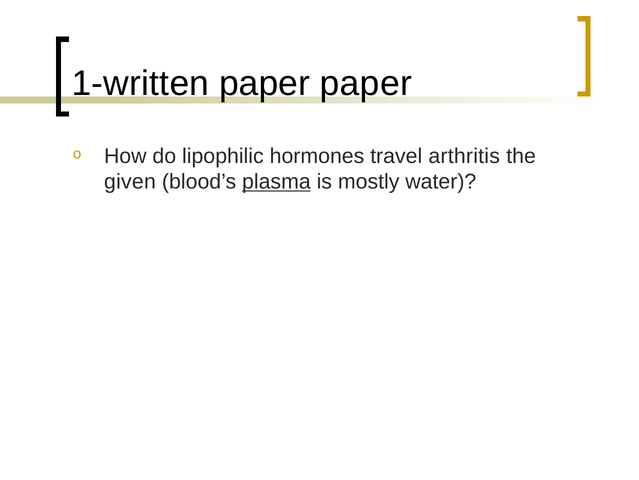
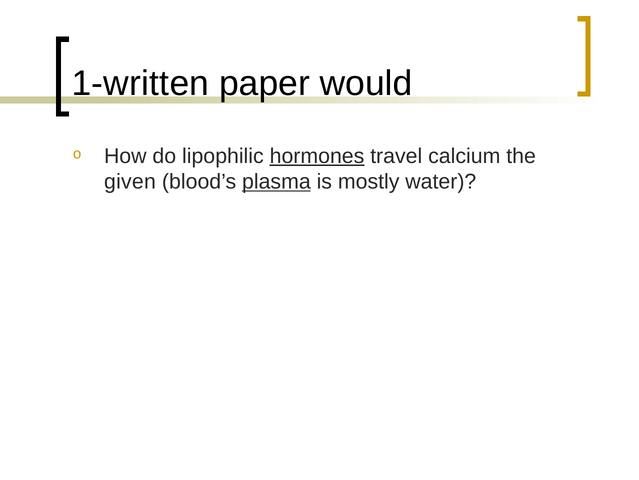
paper paper: paper -> would
hormones underline: none -> present
arthritis: arthritis -> calcium
